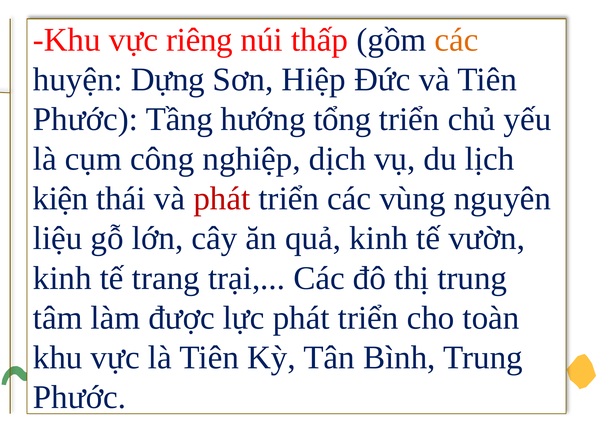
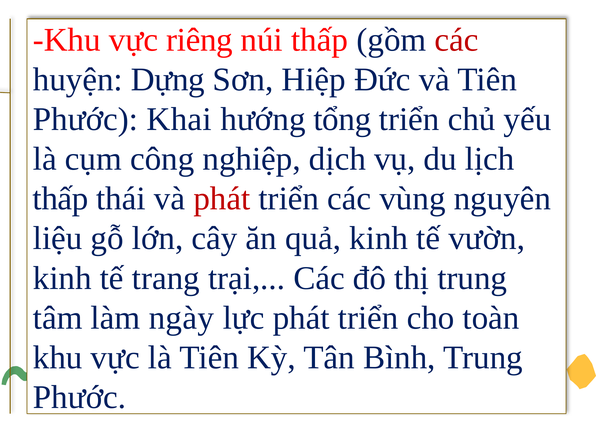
các at (457, 40) colour: orange -> red
Tầng: Tầng -> Khai
kiện at (61, 199): kiện -> thấp
được: được -> ngày
